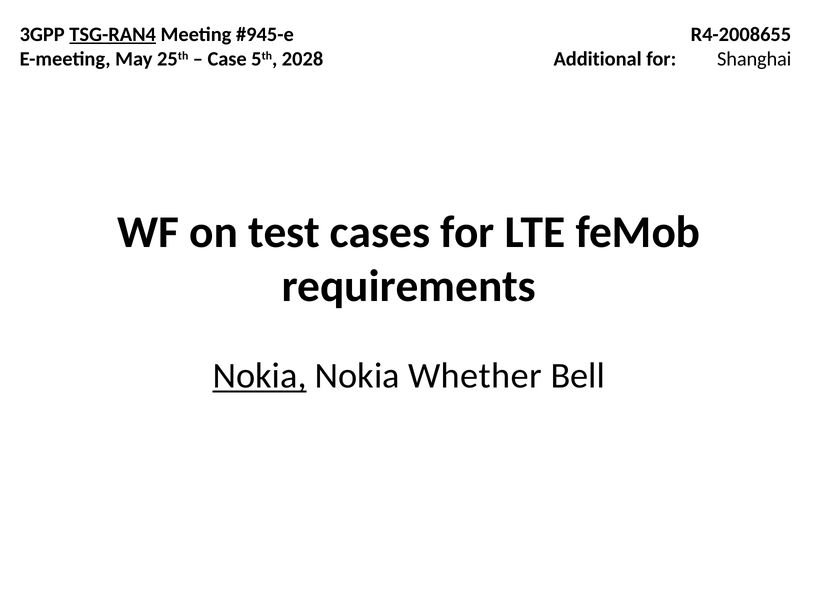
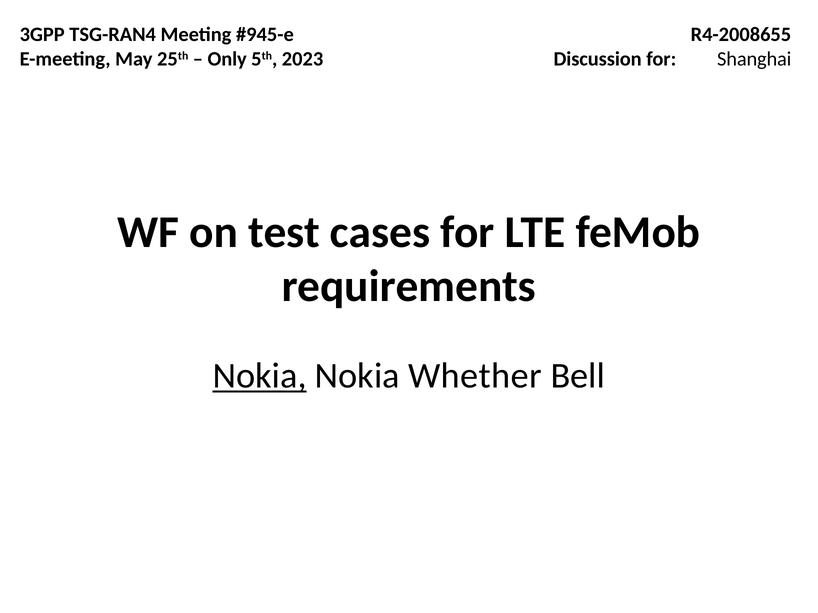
TSG-RAN4 underline: present -> none
Case: Case -> Only
2028: 2028 -> 2023
Additional: Additional -> Discussion
